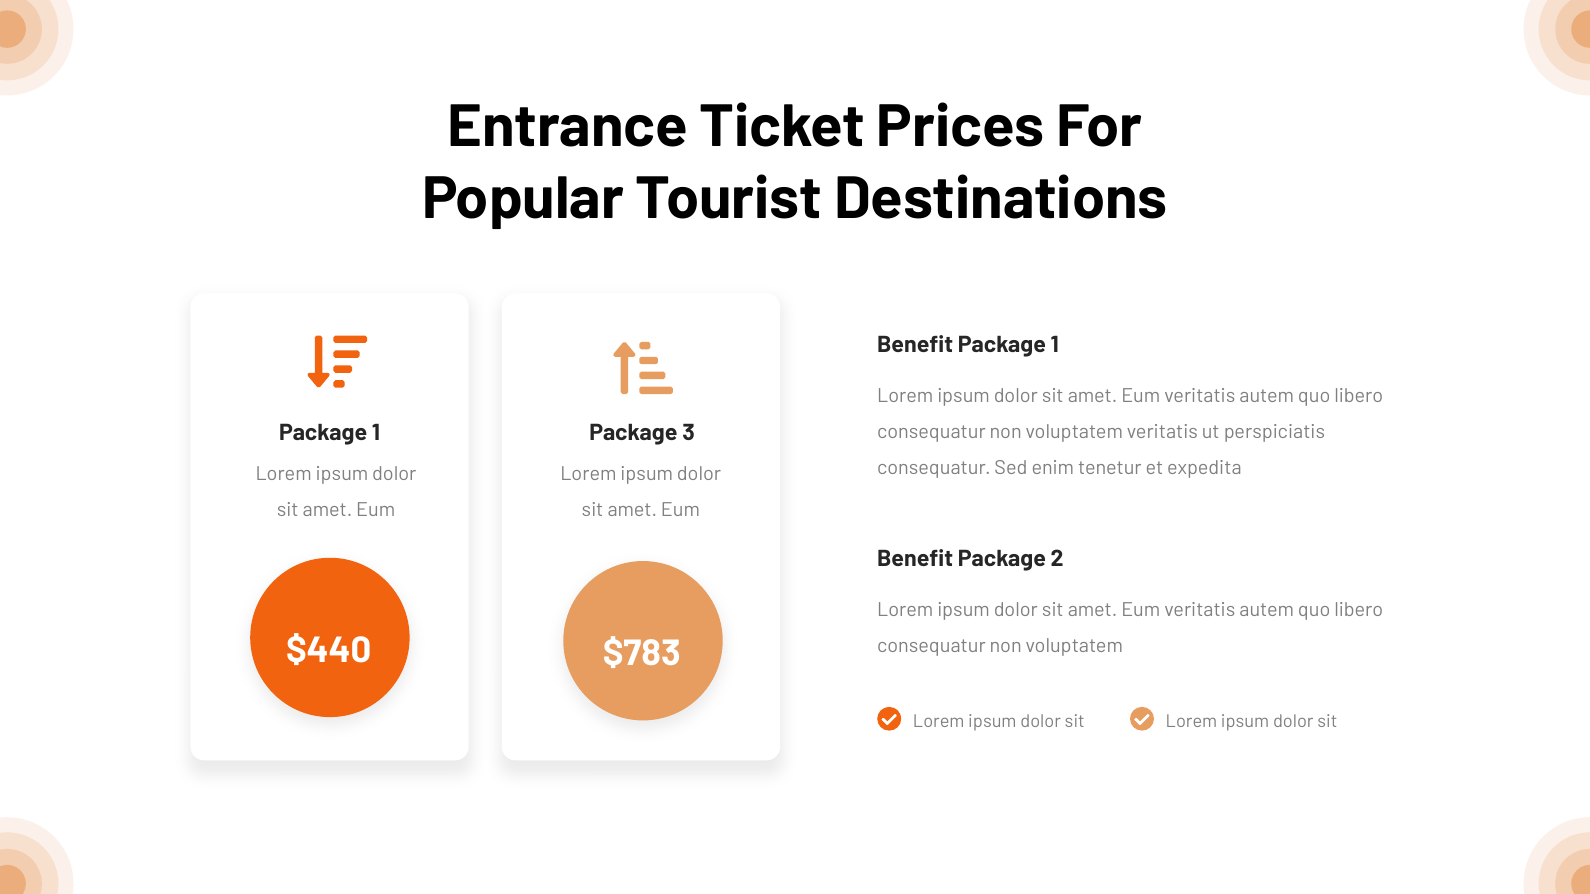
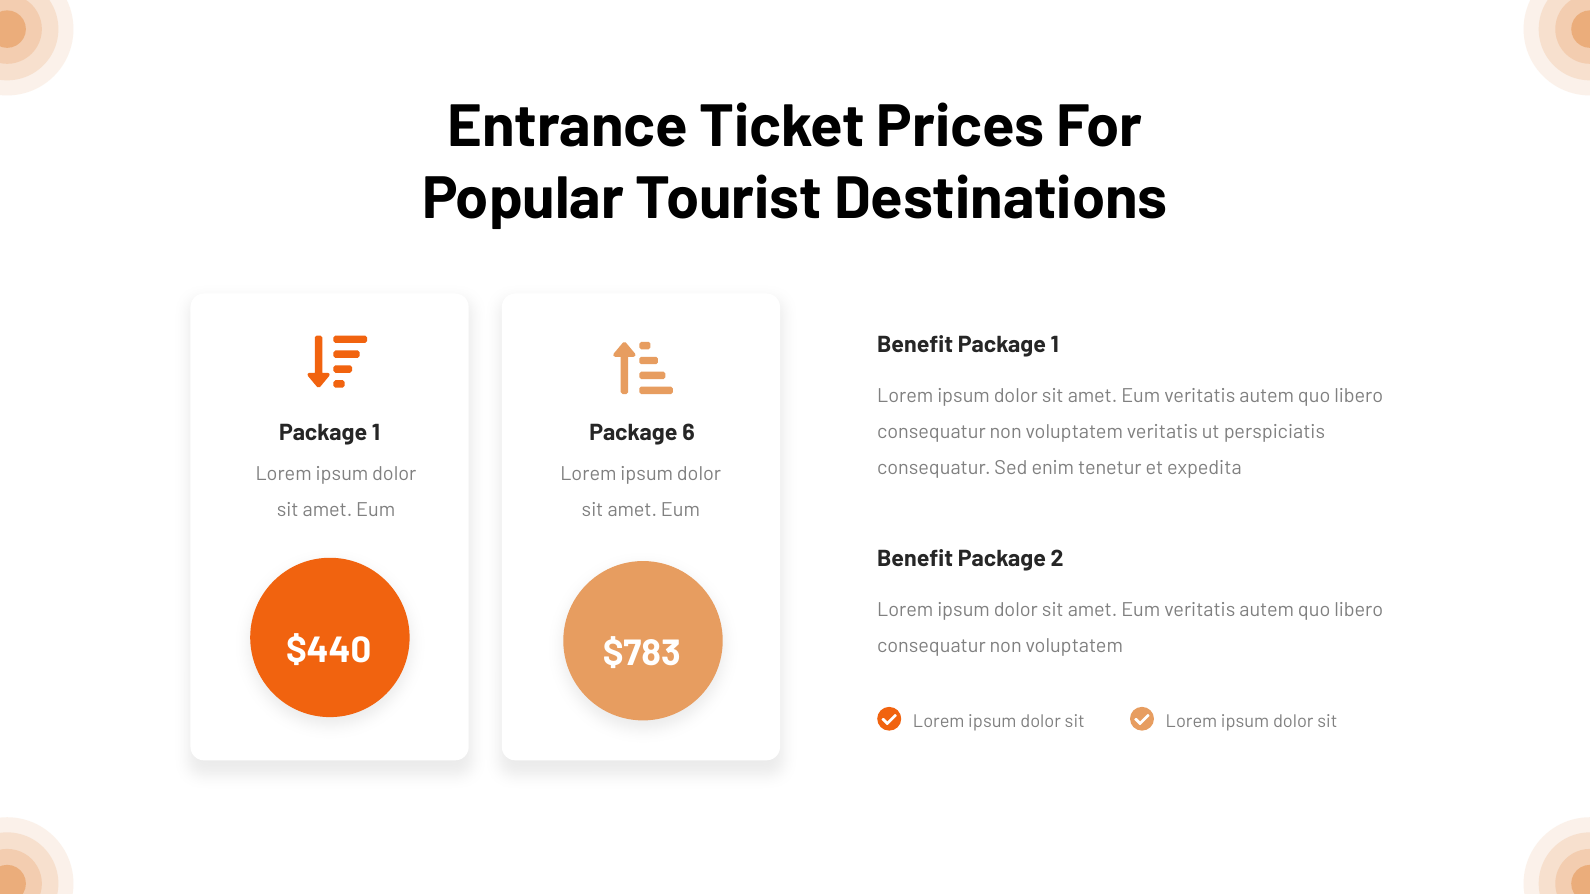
3: 3 -> 6
